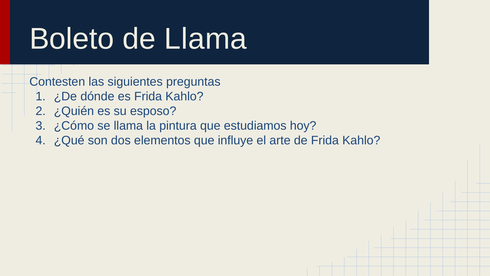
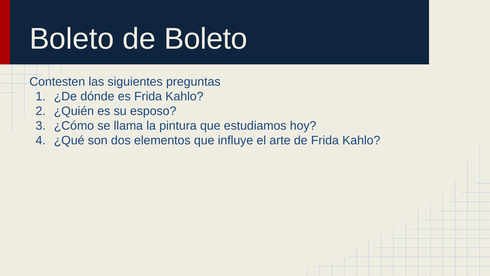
de Llama: Llama -> Boleto
